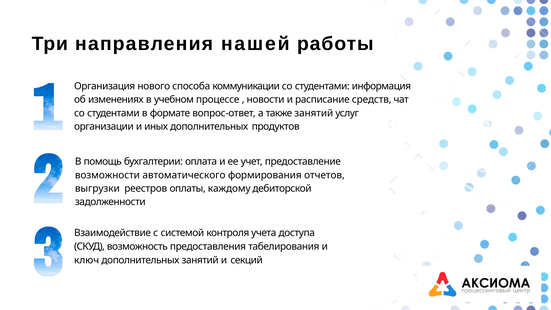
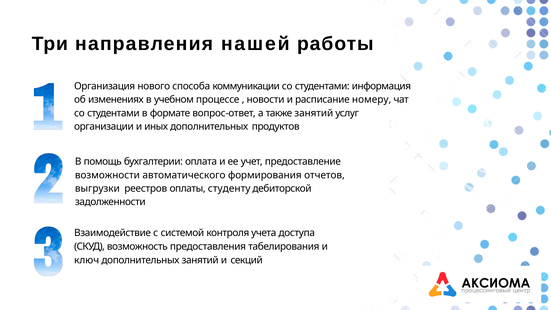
средств: средств -> номеру
каждому: каждому -> студенту
